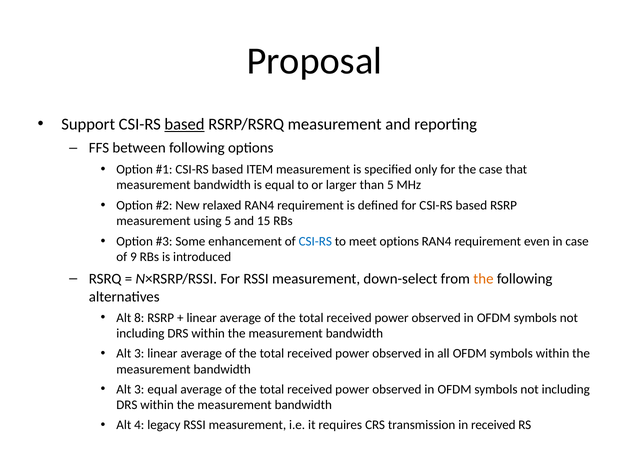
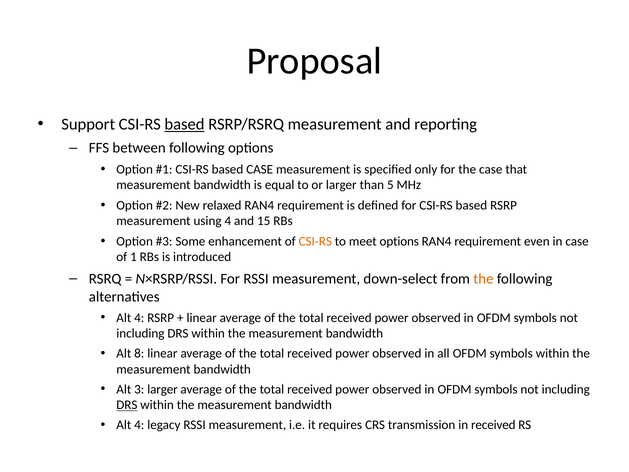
based ITEM: ITEM -> CASE
using 5: 5 -> 4
CSI-RS at (315, 241) colour: blue -> orange
9: 9 -> 1
8 at (139, 318): 8 -> 4
3 at (139, 353): 3 -> 8
3 equal: equal -> larger
DRS at (127, 405) underline: none -> present
